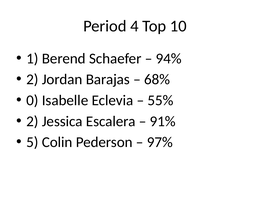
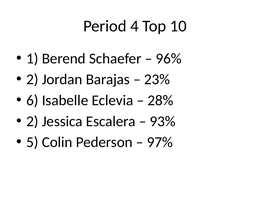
94%: 94% -> 96%
68%: 68% -> 23%
0: 0 -> 6
55%: 55% -> 28%
91%: 91% -> 93%
